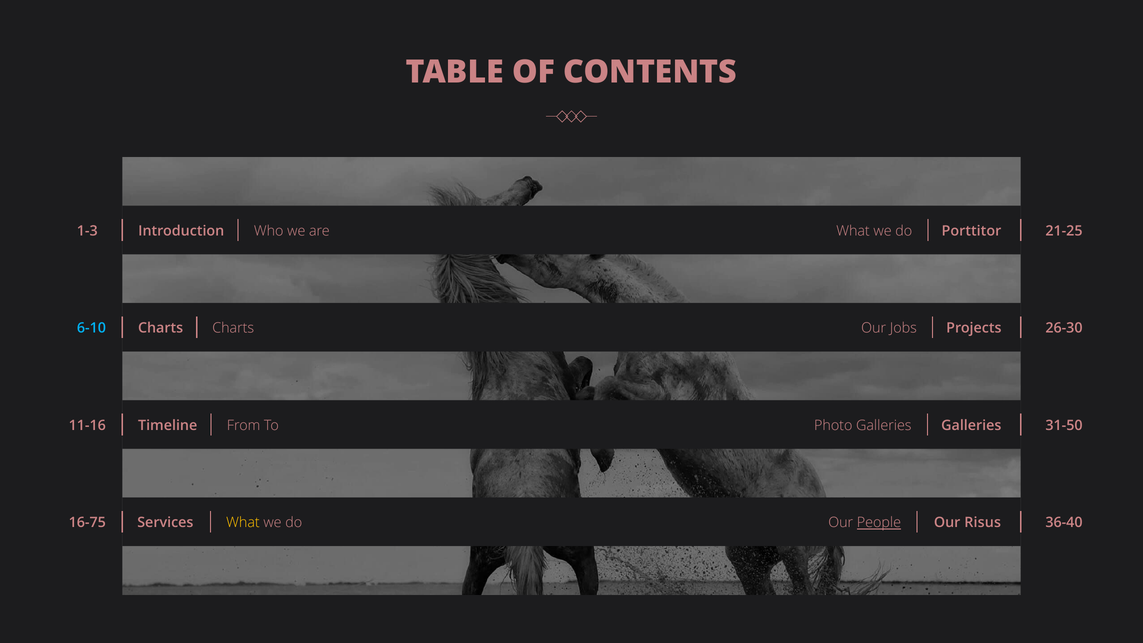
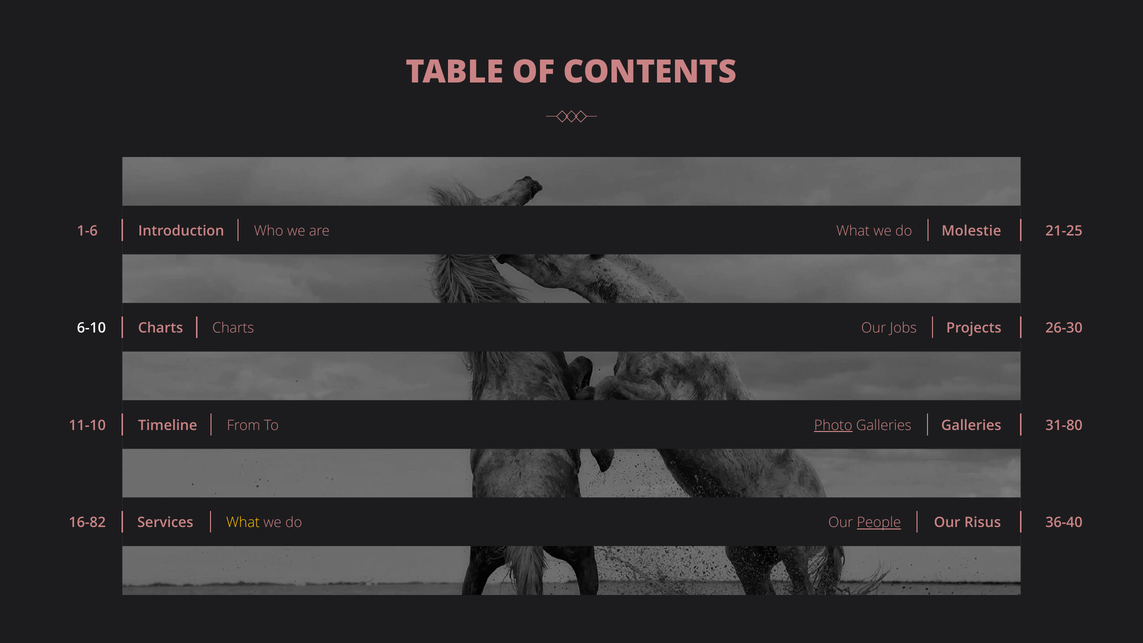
1-3: 1-3 -> 1-6
Porttitor: Porttitor -> Molestie
6-10 colour: light blue -> white
11-16: 11-16 -> 11-10
Photo underline: none -> present
31-50: 31-50 -> 31-80
16-75: 16-75 -> 16-82
